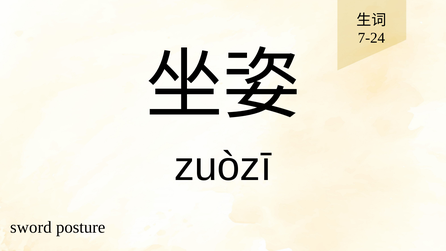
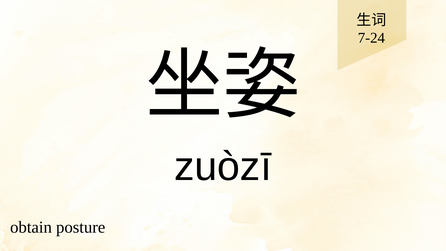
sword: sword -> obtain
